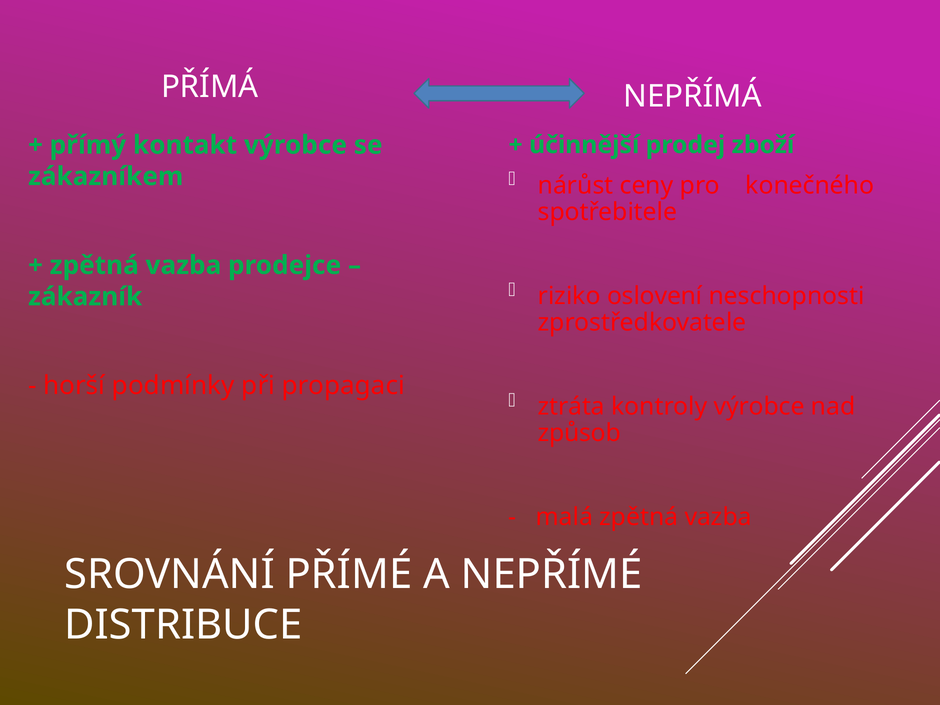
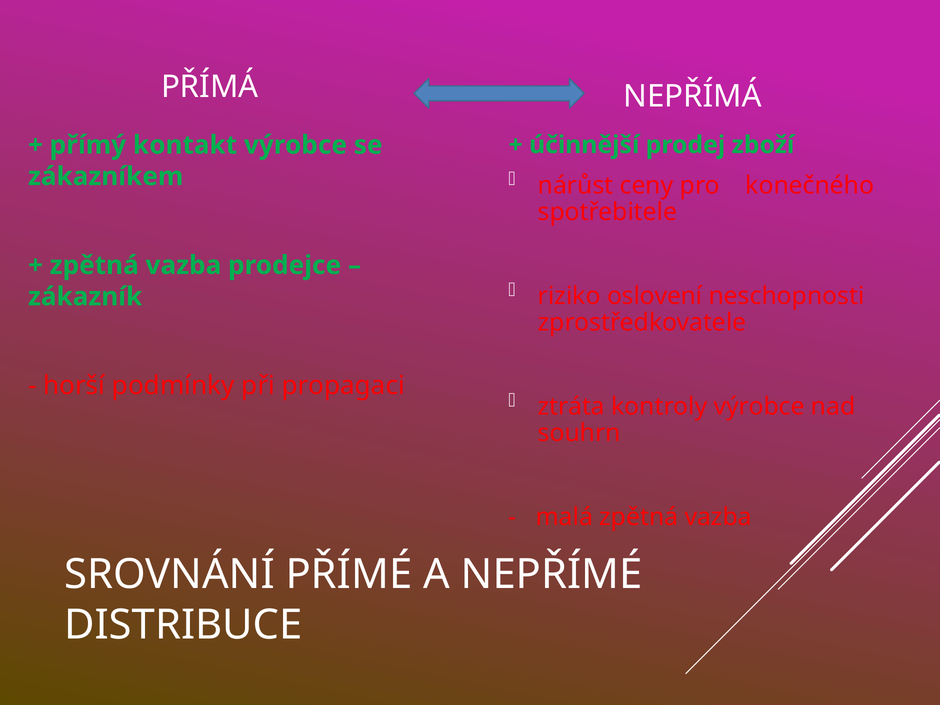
způsob: způsob -> souhrn
